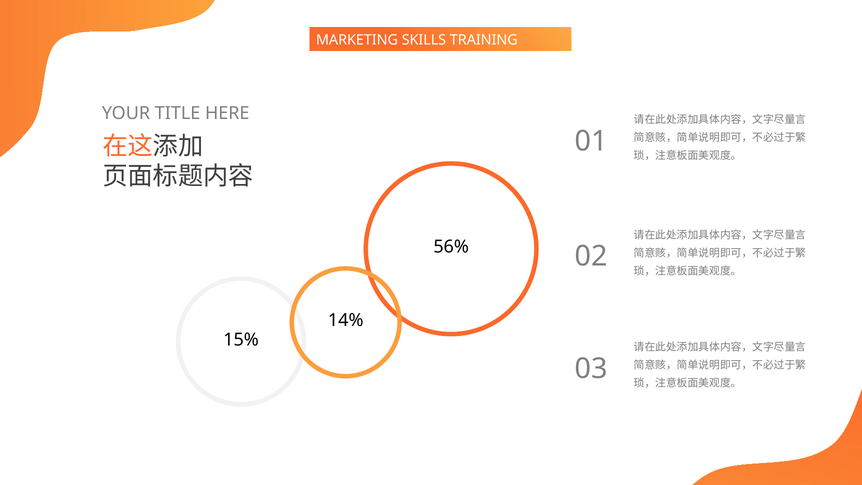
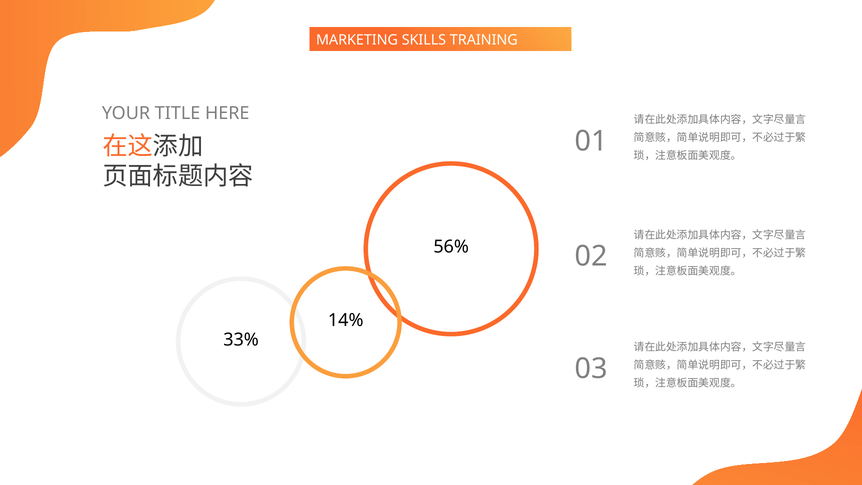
15%: 15% -> 33%
